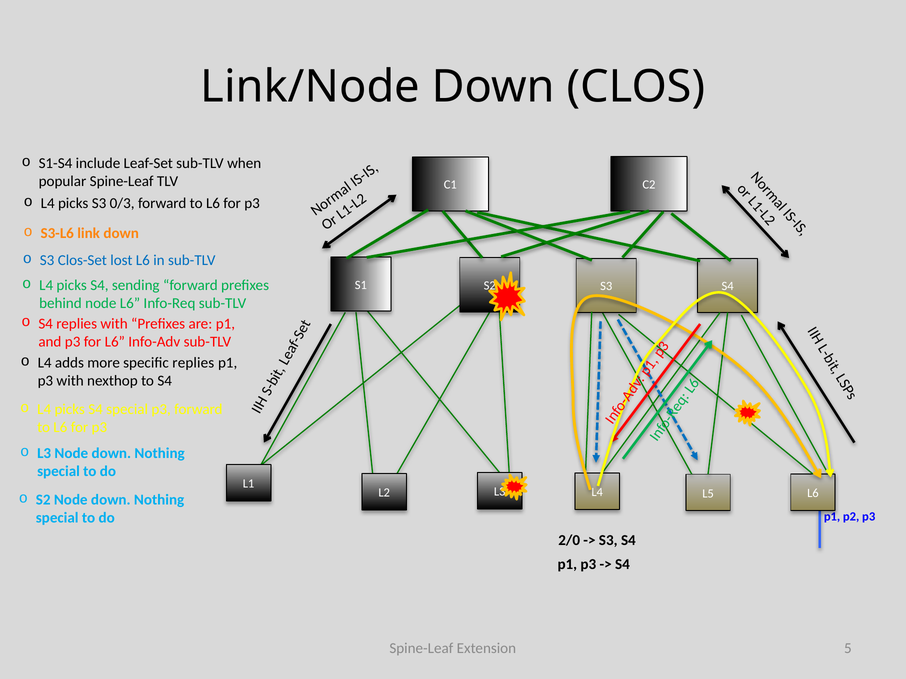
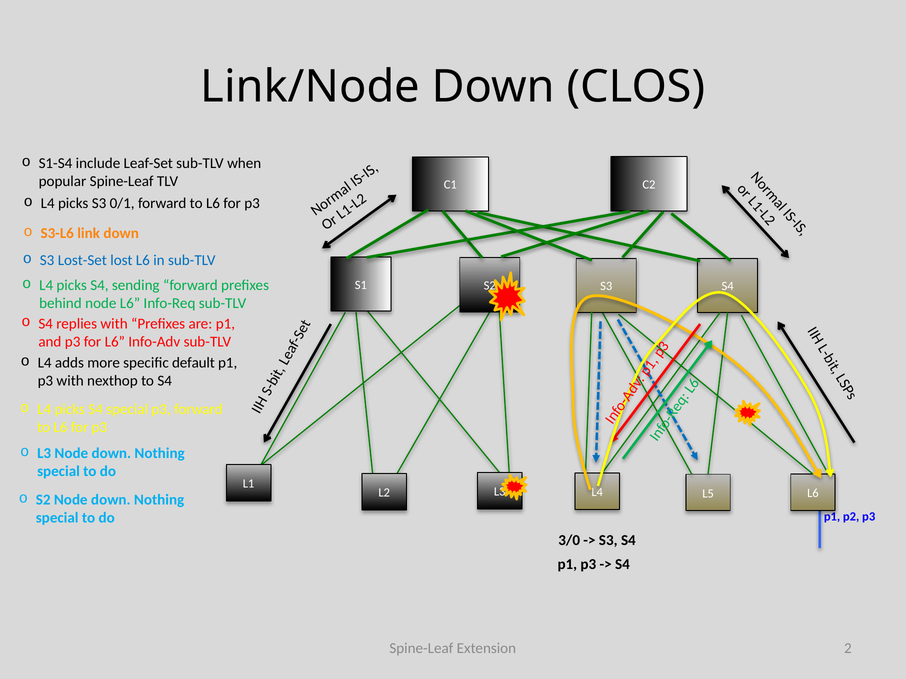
0/3: 0/3 -> 0/1
Clos-Set: Clos-Set -> Lost-Set
specific replies: replies -> default
2/0: 2/0 -> 3/0
Extension 5: 5 -> 2
